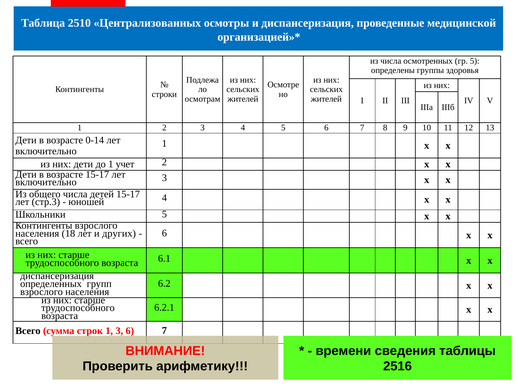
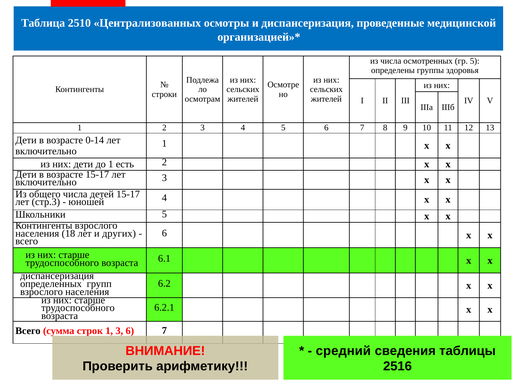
учет: учет -> есть
времени: времени -> средний
